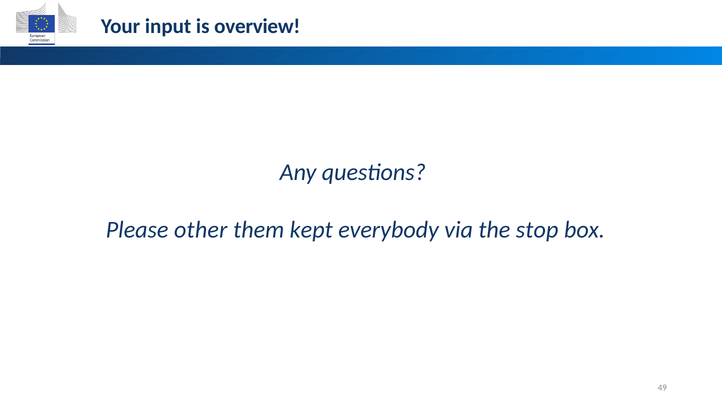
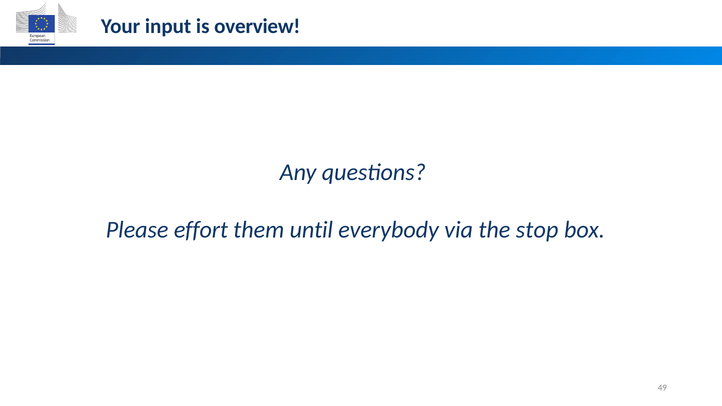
other: other -> effort
kept: kept -> until
